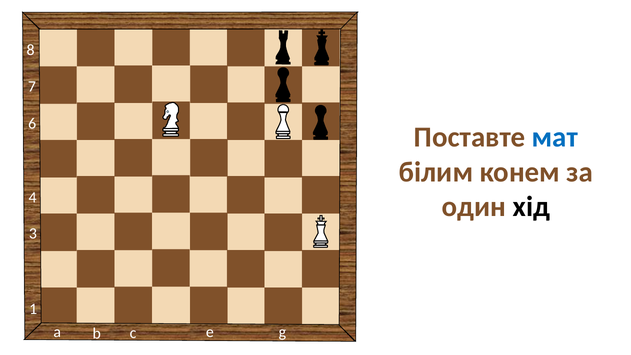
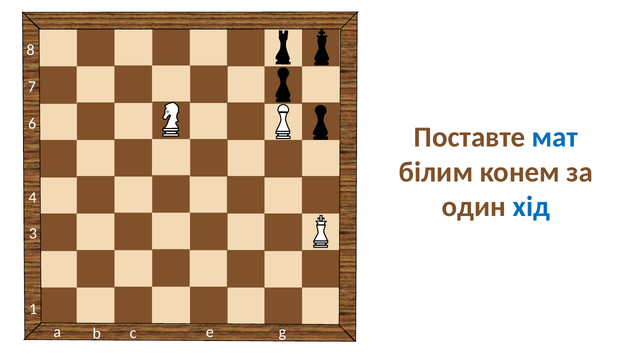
хід colour: black -> blue
